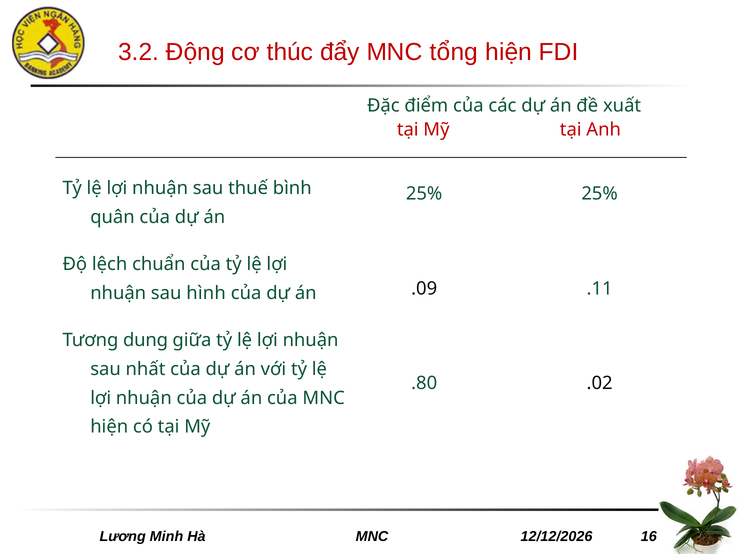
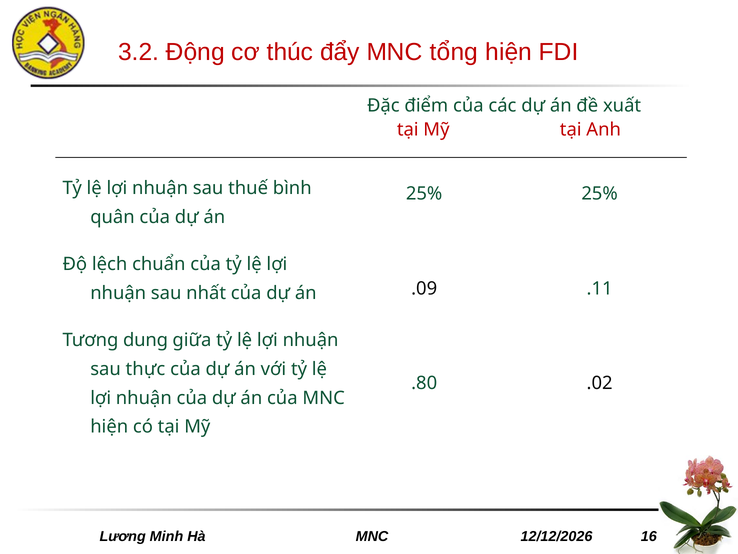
hình: hình -> nhất
nhất: nhất -> thực
